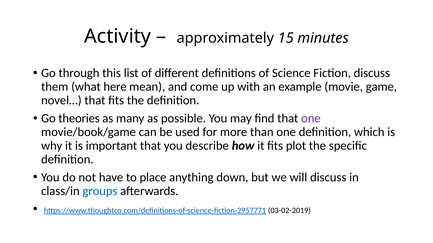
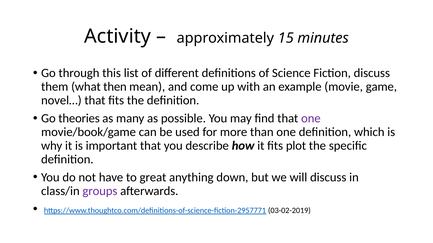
here: here -> then
place: place -> great
groups colour: blue -> purple
